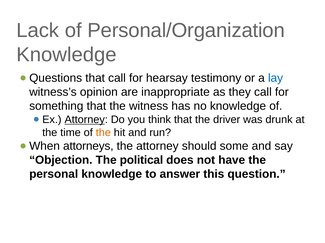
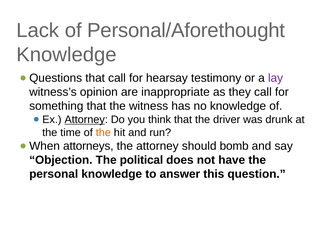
Personal/Organization: Personal/Organization -> Personal/Aforethought
lay colour: blue -> purple
some: some -> bomb
